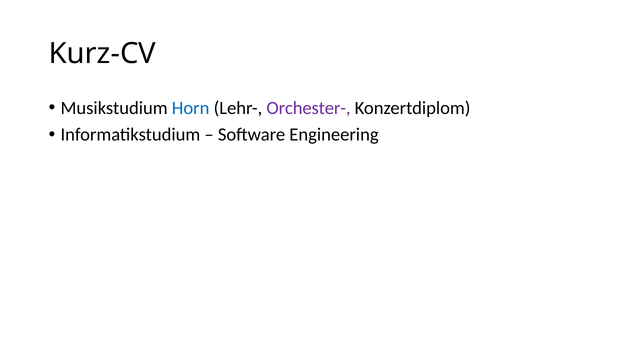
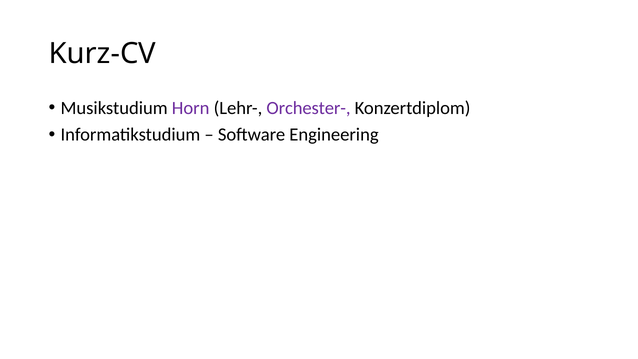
Horn colour: blue -> purple
